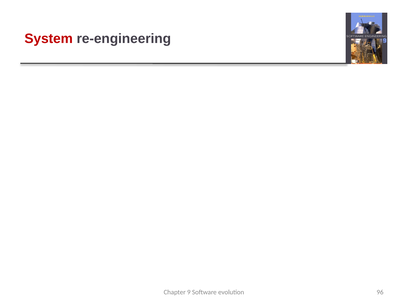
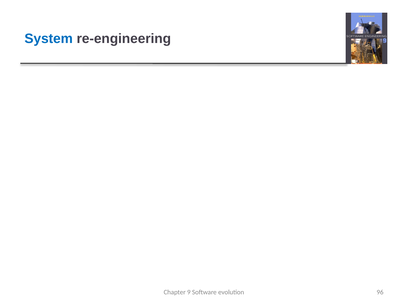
System at (49, 39) colour: red -> blue
